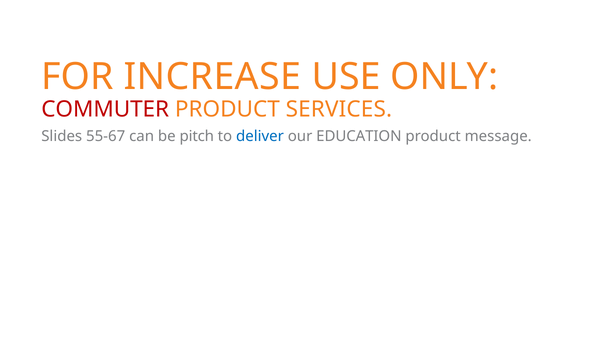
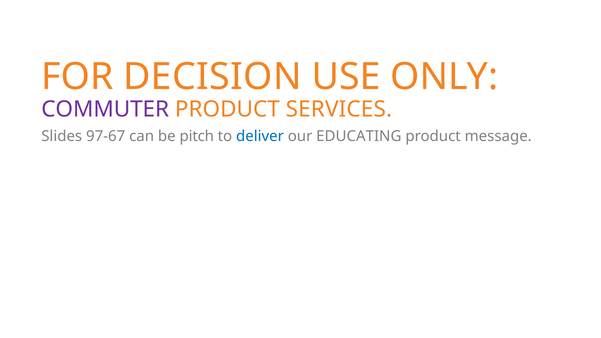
INCREASE: INCREASE -> DECISION
COMMUTER colour: red -> purple
55-67: 55-67 -> 97-67
EDUCATION: EDUCATION -> EDUCATING
